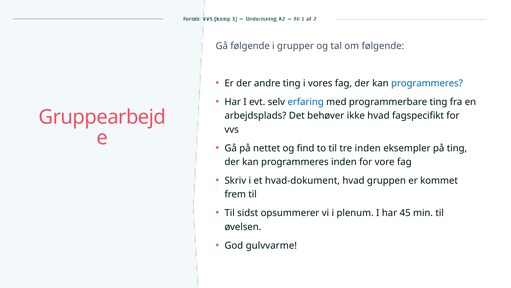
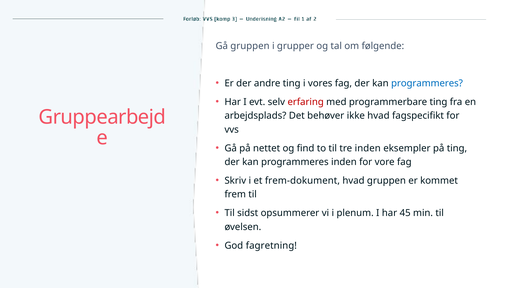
Gå følgende: følgende -> gruppen
erfaring colour: blue -> red
hvad-dokument: hvad-dokument -> frem-dokument
gulvvarme: gulvvarme -> fagretning
